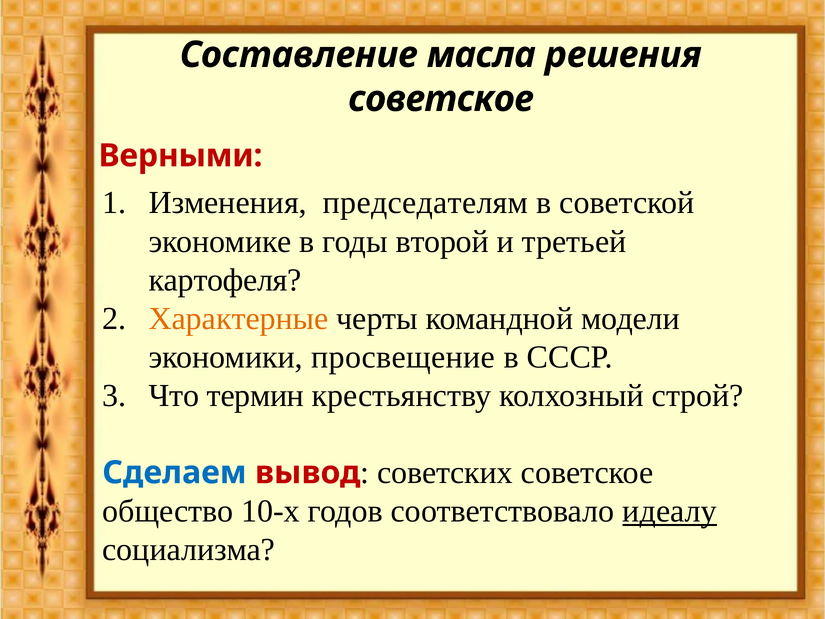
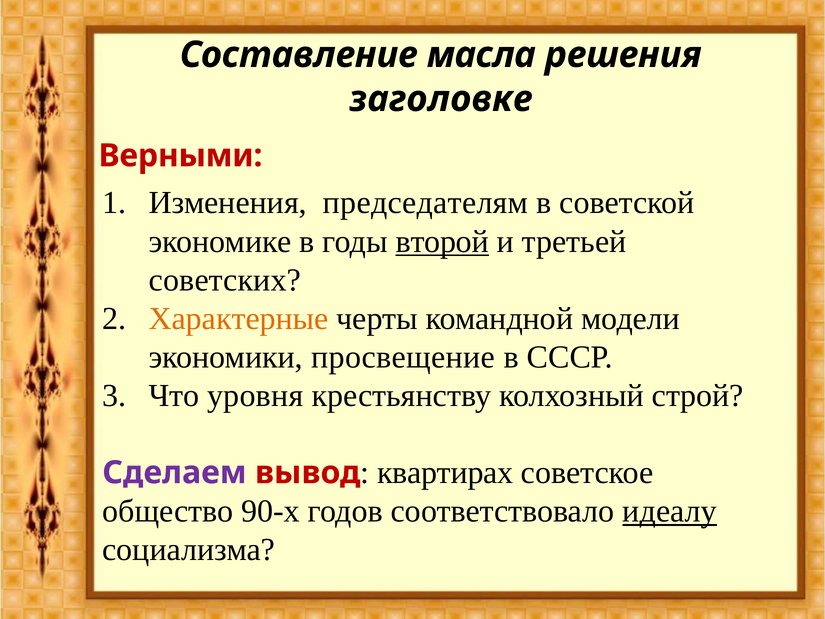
советское at (441, 99): советское -> заголовке
второй underline: none -> present
картофеля: картофеля -> советских
термин: термин -> уровня
Сделаем colour: blue -> purple
советских: советских -> квартирах
10-х: 10-х -> 90-х
